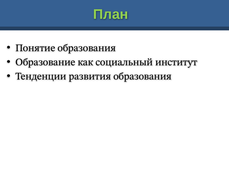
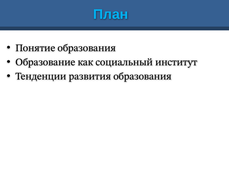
План colour: light green -> light blue
